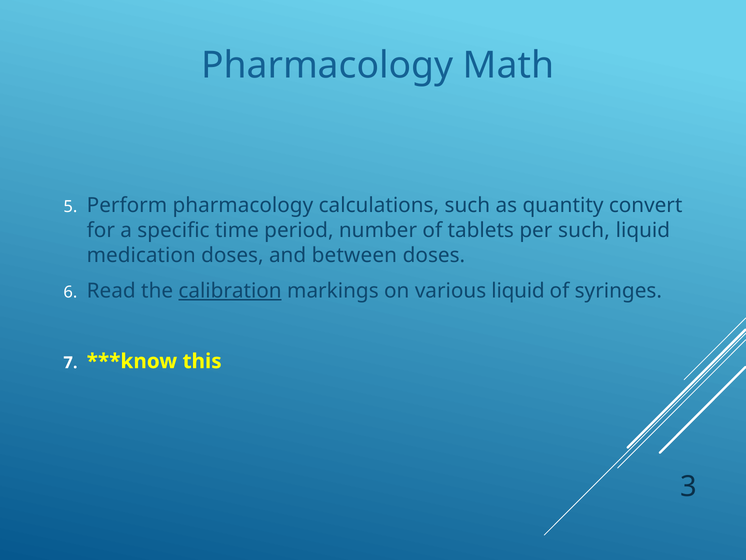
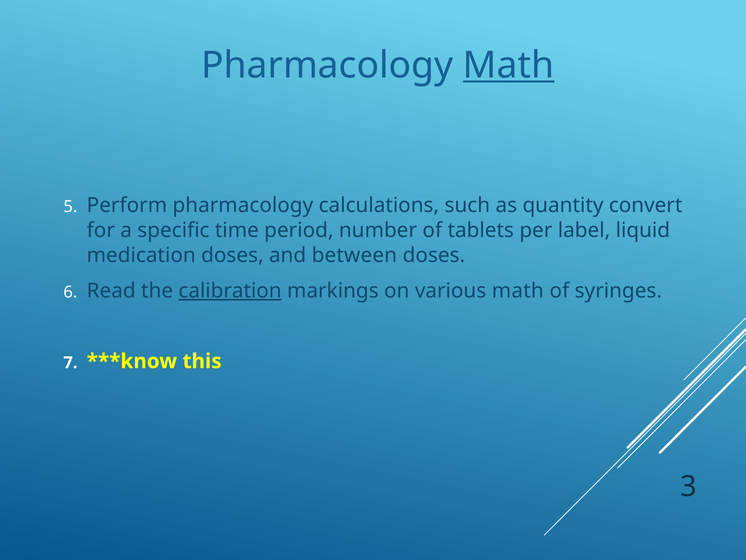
Math at (509, 65) underline: none -> present
per such: such -> label
various liquid: liquid -> math
